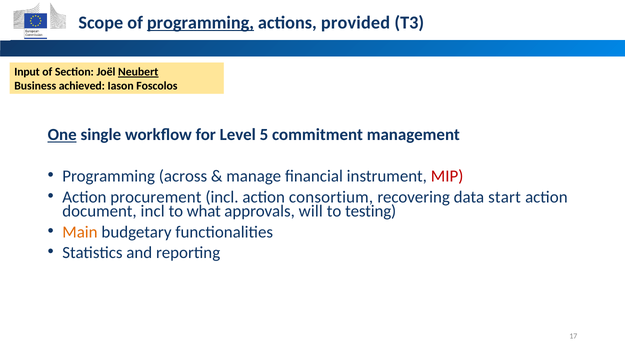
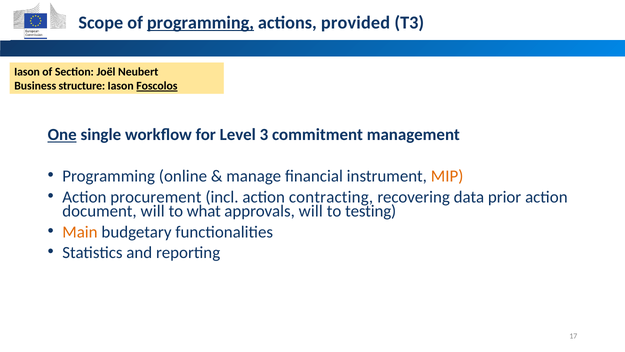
Input at (27, 72): Input -> Iason
Neubert underline: present -> none
achieved: achieved -> structure
Foscolos underline: none -> present
5: 5 -> 3
across: across -> online
MIP colour: red -> orange
consortium: consortium -> contracting
start: start -> prior
document incl: incl -> will
